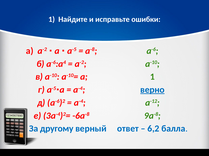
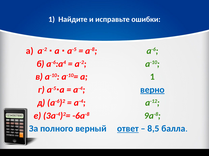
другому: другому -> полного
ответ underline: none -> present
6,2: 6,2 -> 8,5
